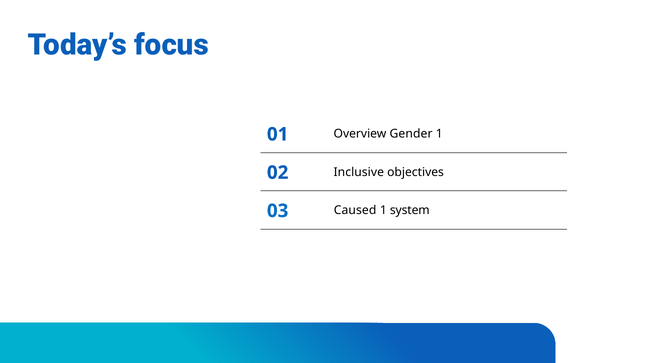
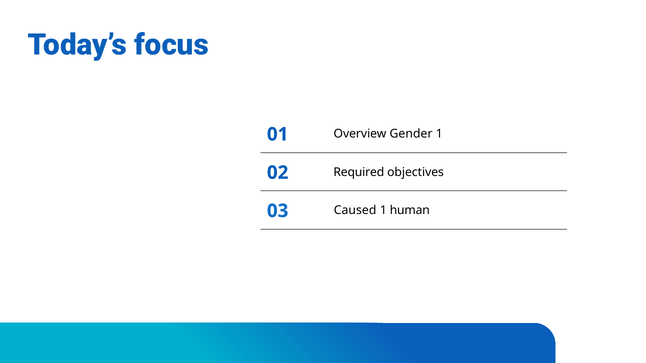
Inclusive: Inclusive -> Required
system: system -> human
